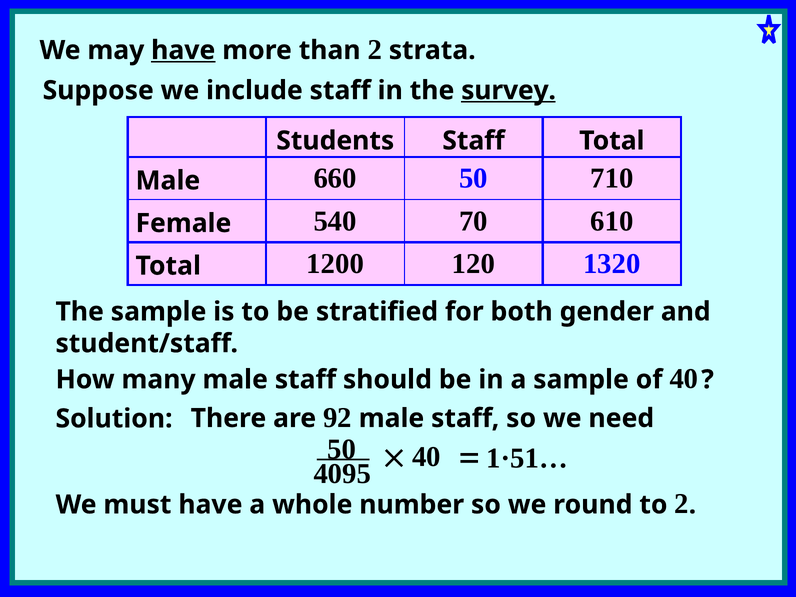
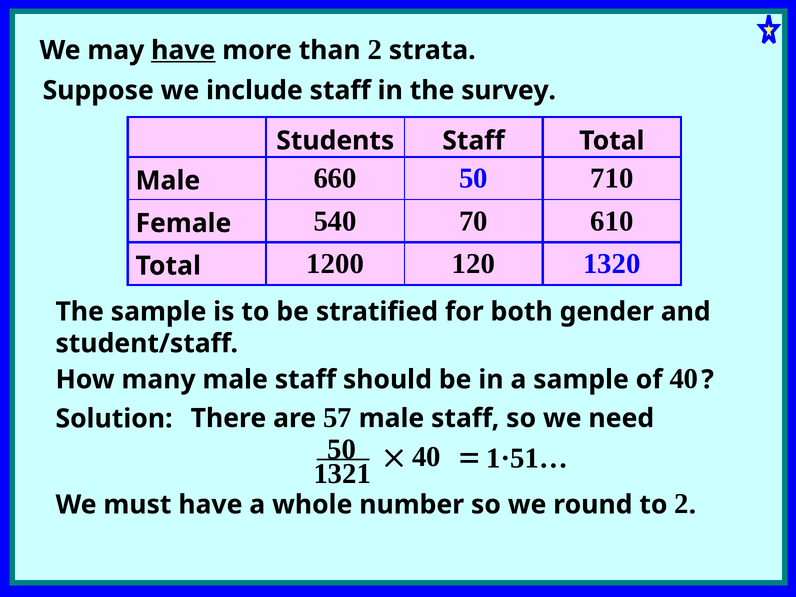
survey underline: present -> none
92: 92 -> 57
4095: 4095 -> 1321
